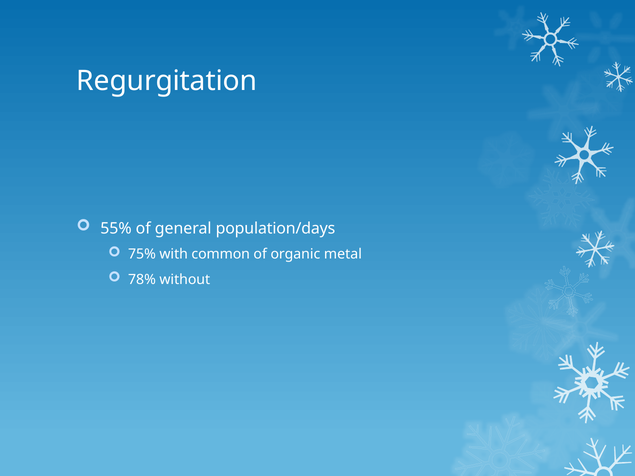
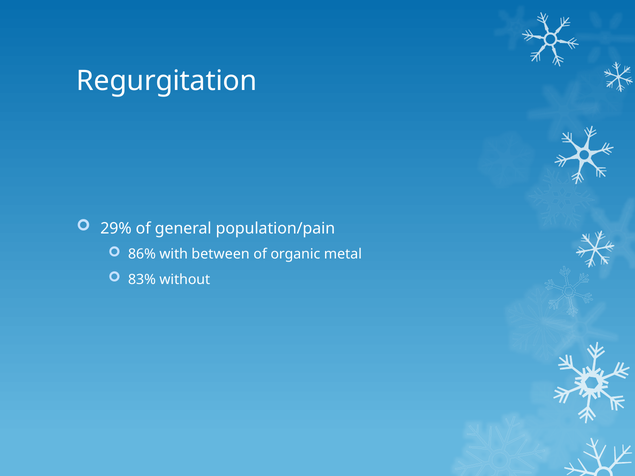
55%: 55% -> 29%
population/days: population/days -> population/pain
75%: 75% -> 86%
common: common -> between
78%: 78% -> 83%
